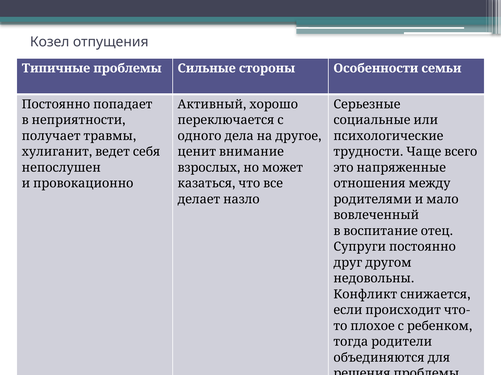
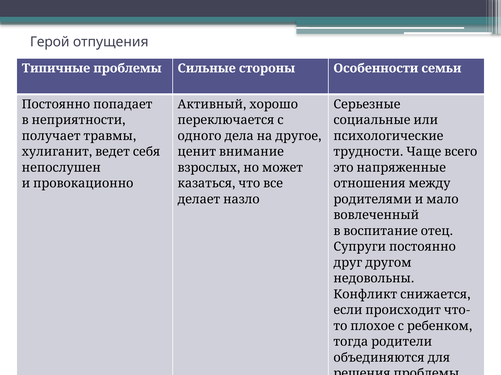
Козел: Козел -> Герой
